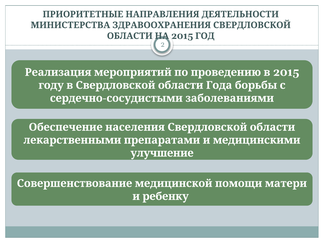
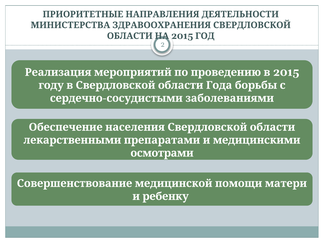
улучшение: улучшение -> осмотрами
